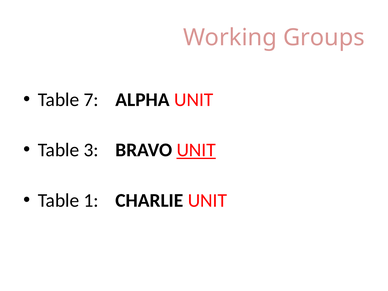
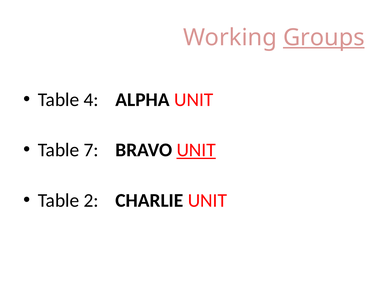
Groups underline: none -> present
7: 7 -> 4
3: 3 -> 7
1: 1 -> 2
